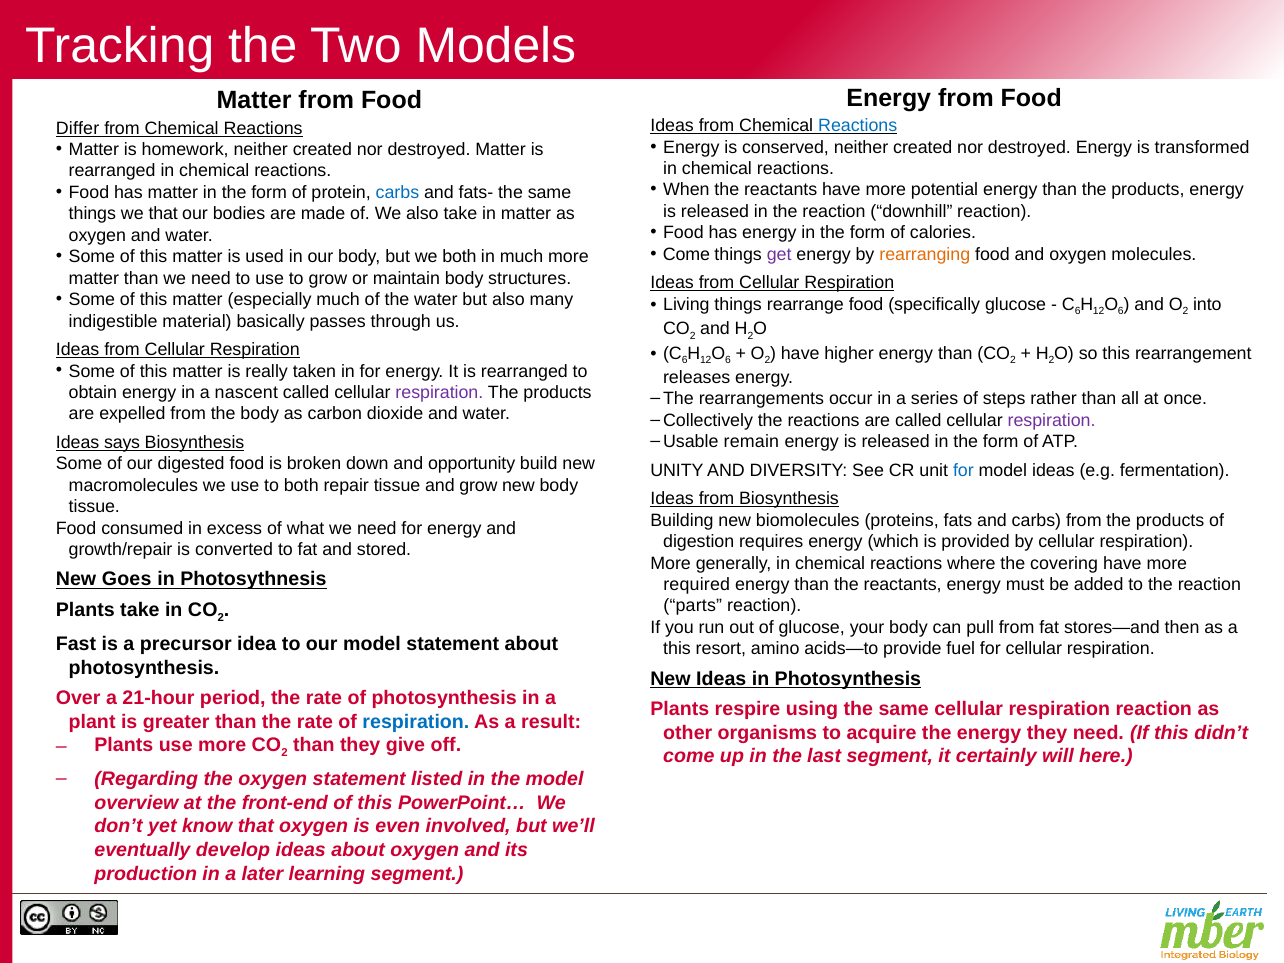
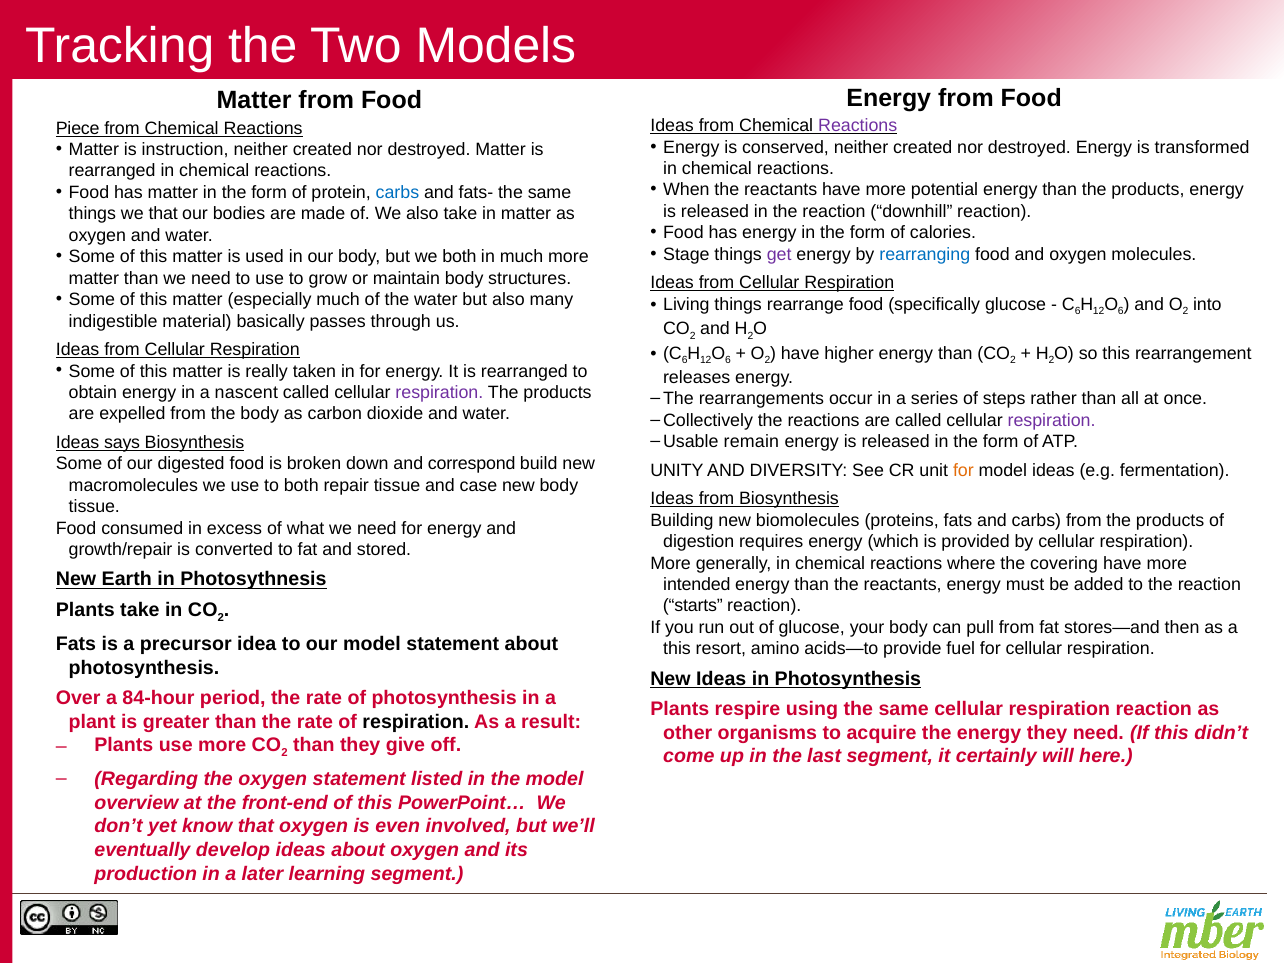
Reactions at (858, 126) colour: blue -> purple
Differ: Differ -> Piece
homework: homework -> instruction
Come at (686, 254): Come -> Stage
rearranging colour: orange -> blue
opportunity: opportunity -> correspond
for at (963, 470) colour: blue -> orange
and grow: grow -> case
Goes: Goes -> Earth
required: required -> intended
parts: parts -> starts
Fast at (76, 644): Fast -> Fats
21-hour: 21-hour -> 84-hour
respiration at (416, 722) colour: blue -> black
